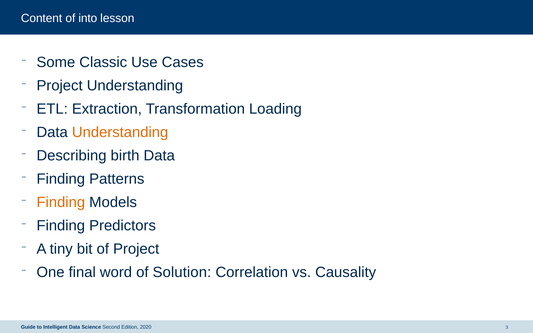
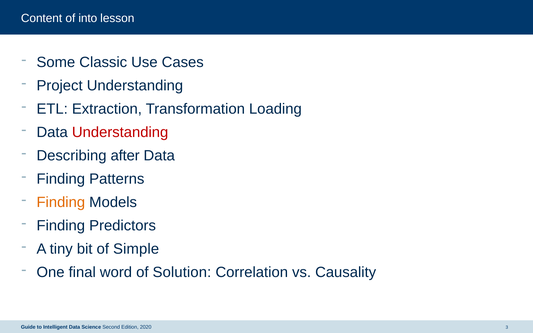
Understanding at (120, 132) colour: orange -> red
birth: birth -> after
of Project: Project -> Simple
